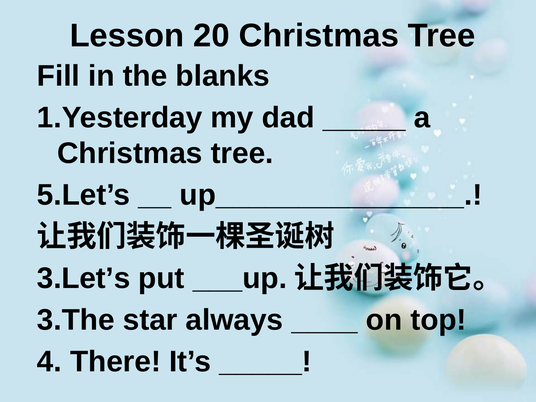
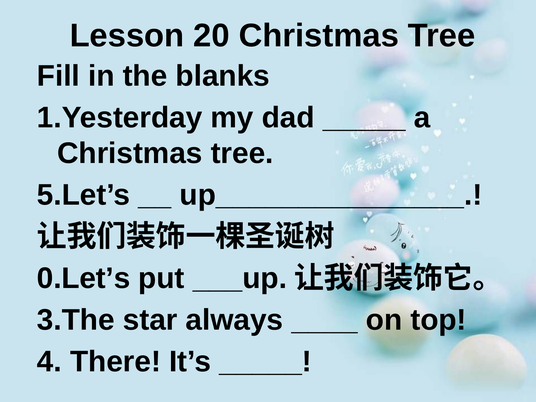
3.Let’s: 3.Let’s -> 0.Let’s
